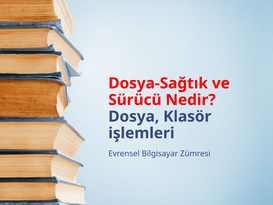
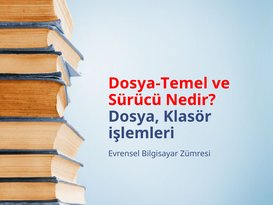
Dosya-Sağtık: Dosya-Sağtık -> Dosya-Temel
